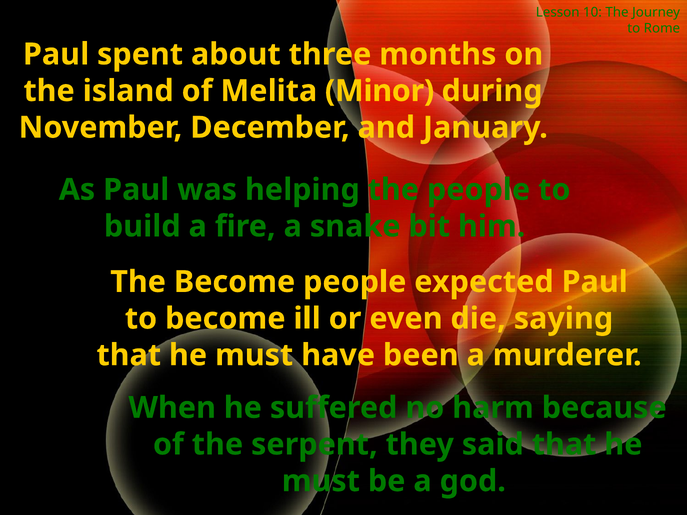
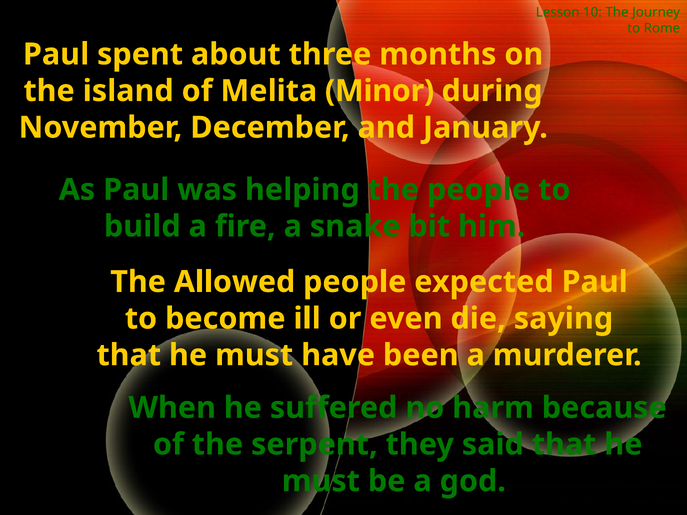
The Become: Become -> Allowed
